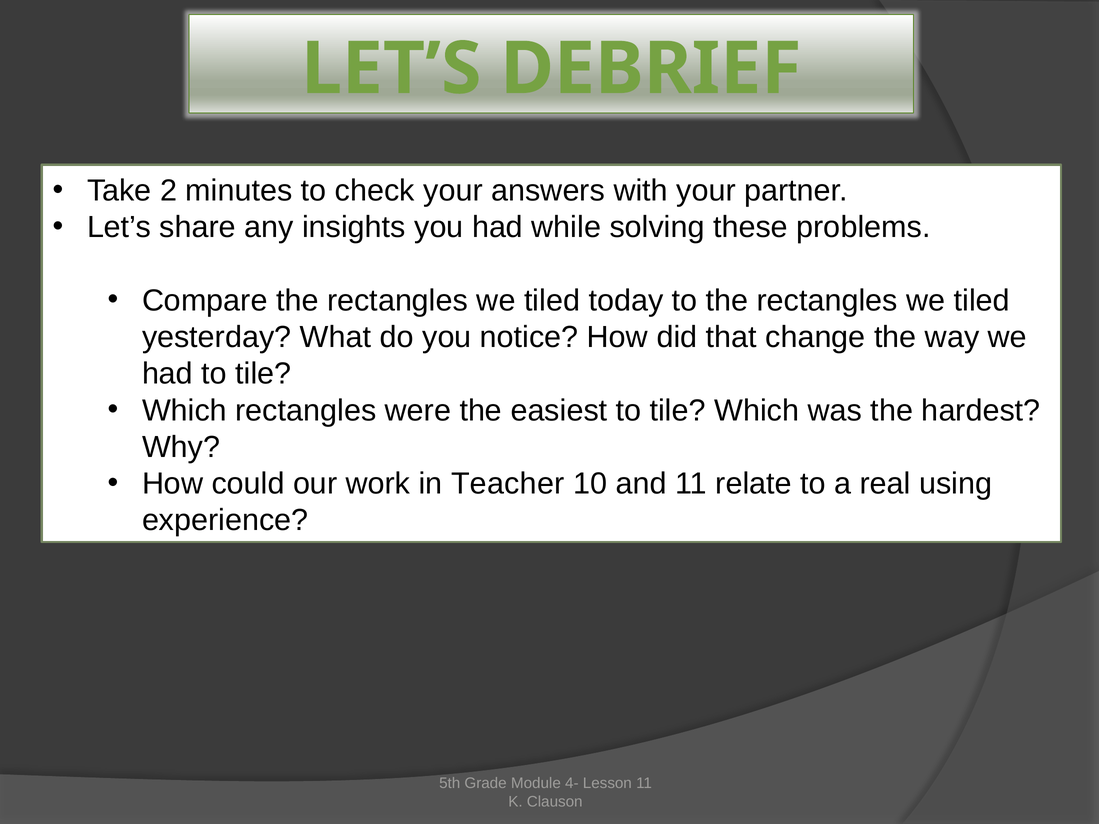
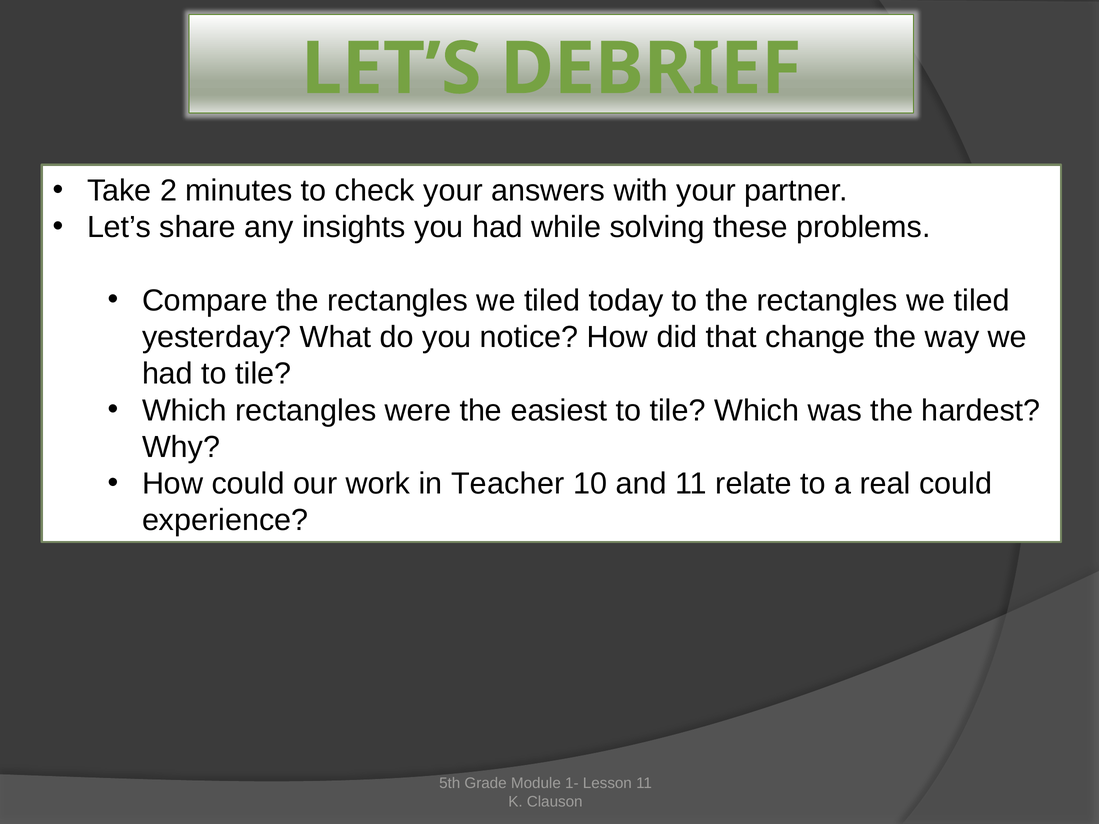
real using: using -> could
4-: 4- -> 1-
